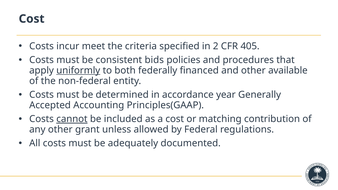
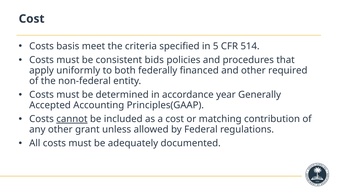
incur: incur -> basis
2: 2 -> 5
405: 405 -> 514
uniformly underline: present -> none
available: available -> required
